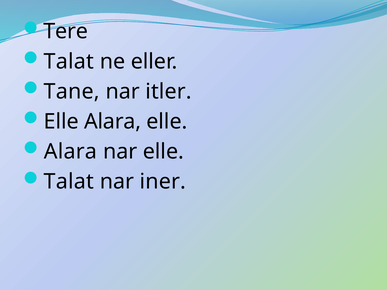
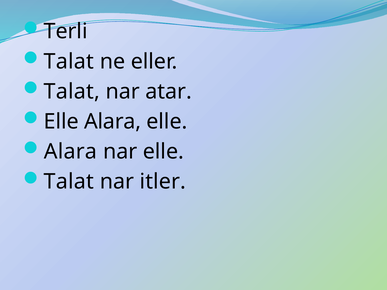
Tere: Tere -> Terli
Tane at (72, 92): Tane -> Talat
itler: itler -> atar
iner: iner -> itler
